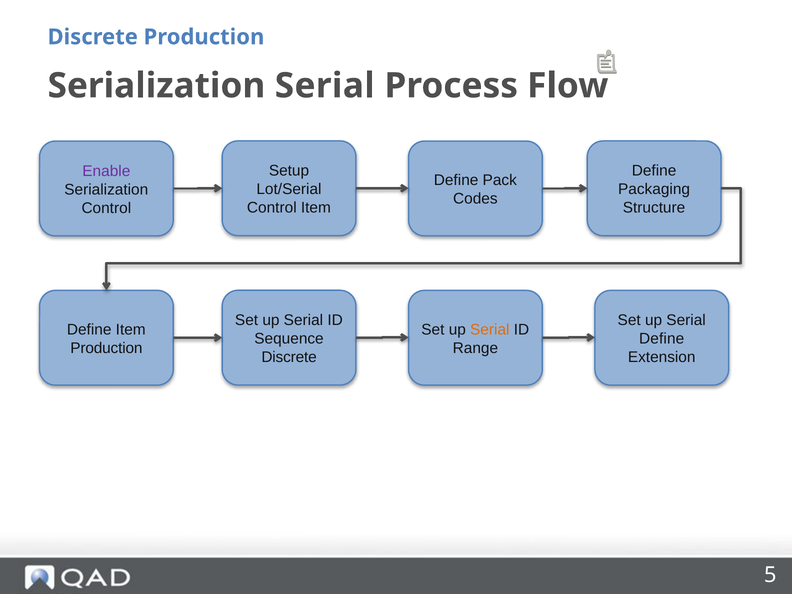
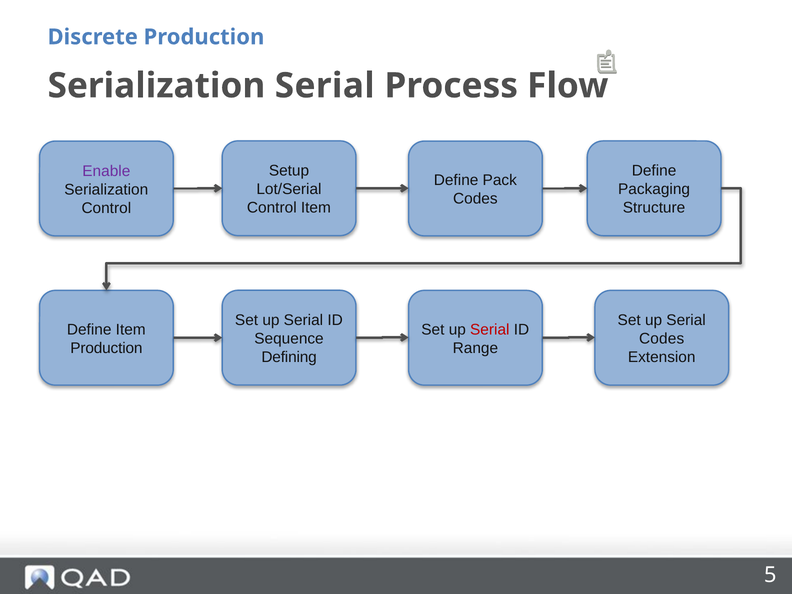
Serial at (490, 330) colour: orange -> red
Define at (662, 339): Define -> Codes
Discrete at (289, 357): Discrete -> Defining
